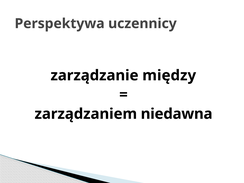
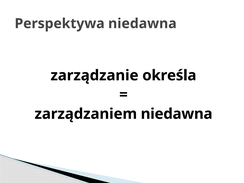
Perspektywa uczennicy: uczennicy -> niedawna
między: między -> określa
